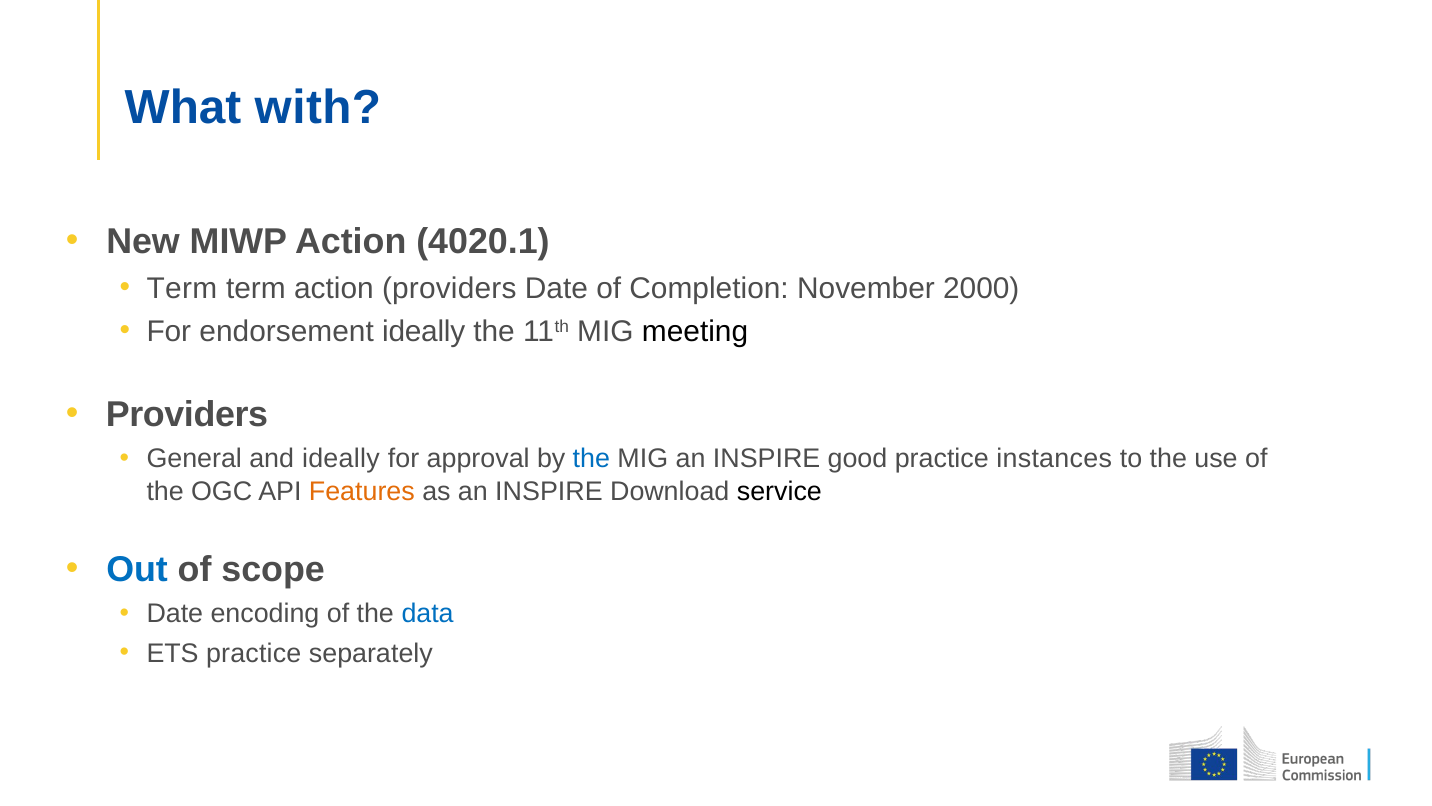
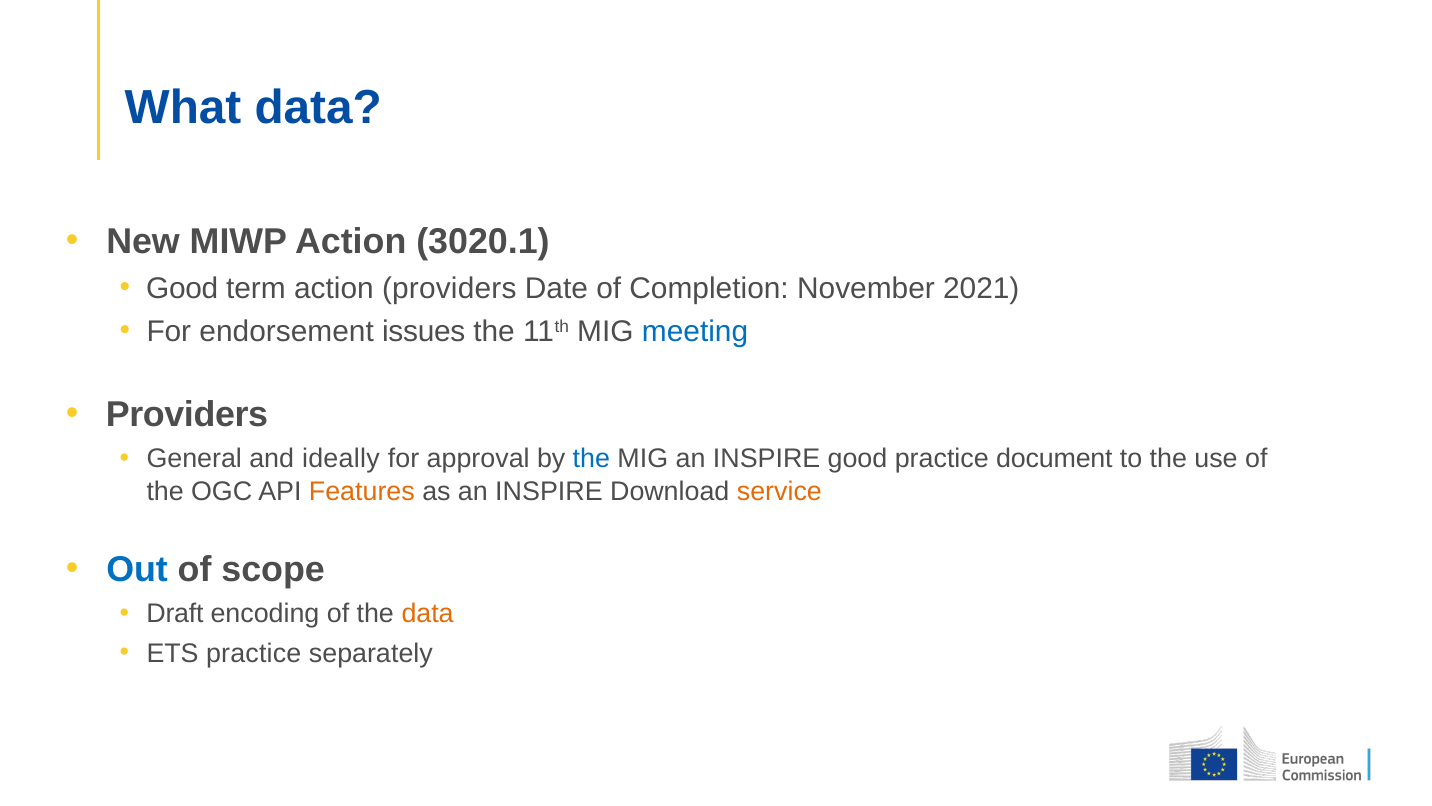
What with: with -> data
4020.1: 4020.1 -> 3020.1
Term at (182, 288): Term -> Good
2000: 2000 -> 2021
endorsement ideally: ideally -> issues
meeting colour: black -> blue
instances: instances -> document
service colour: black -> orange
Date at (175, 613): Date -> Draft
data at (428, 613) colour: blue -> orange
